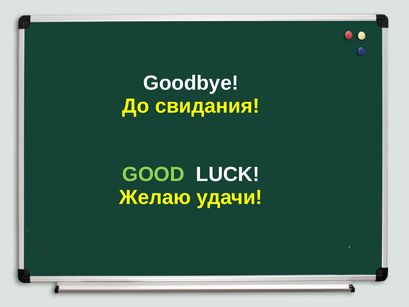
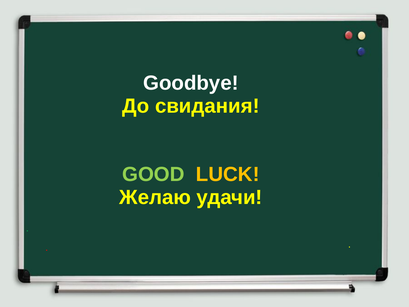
LUCK colour: white -> yellow
